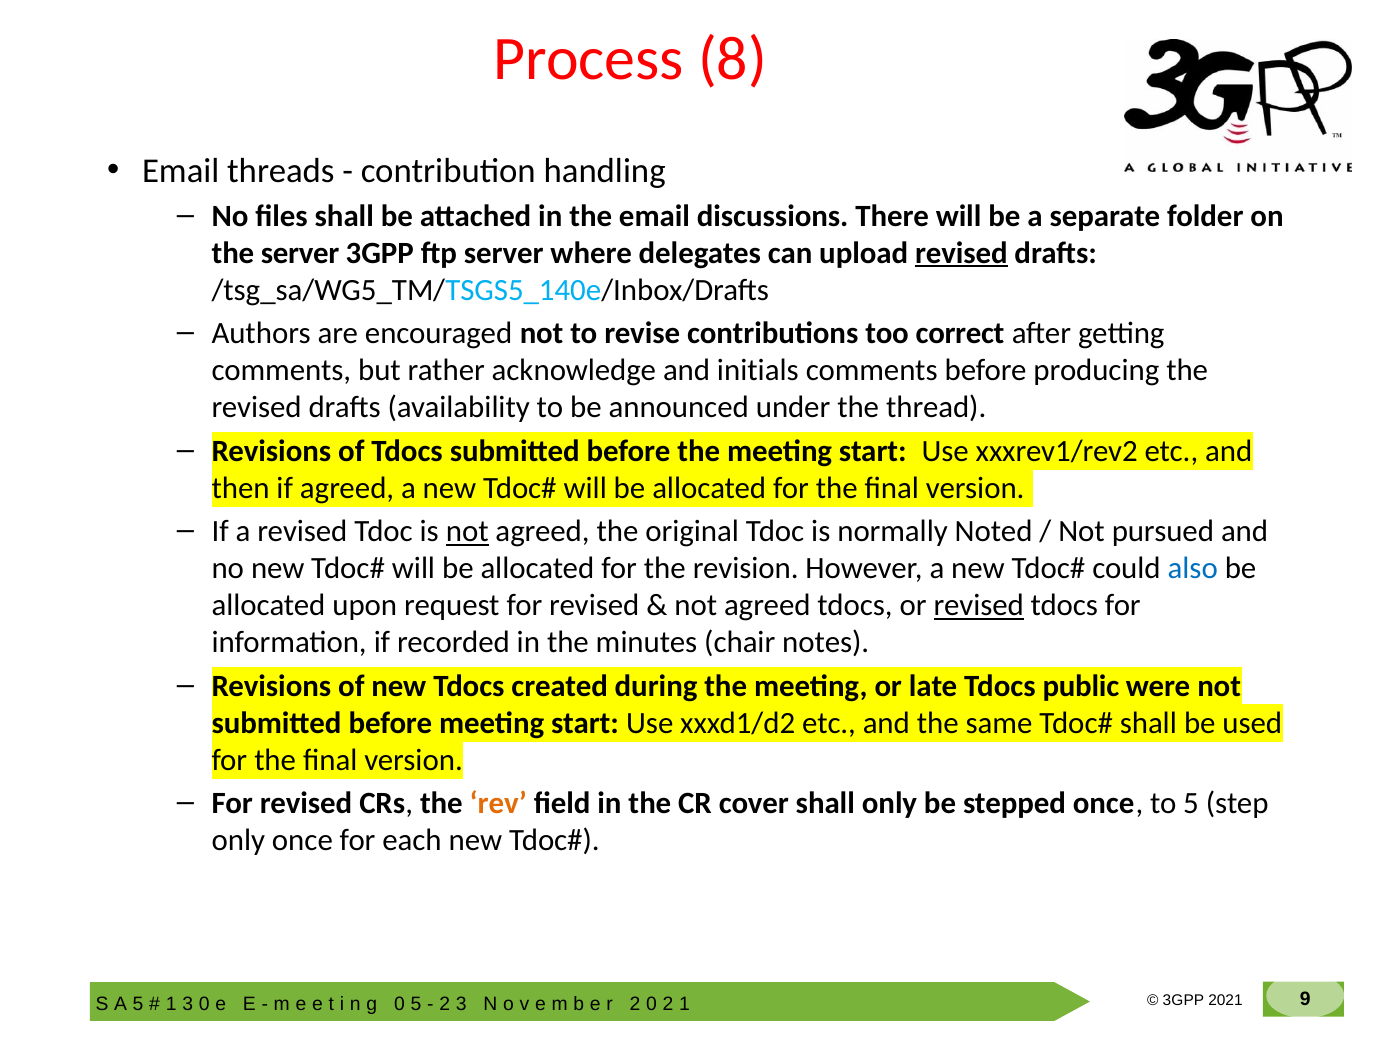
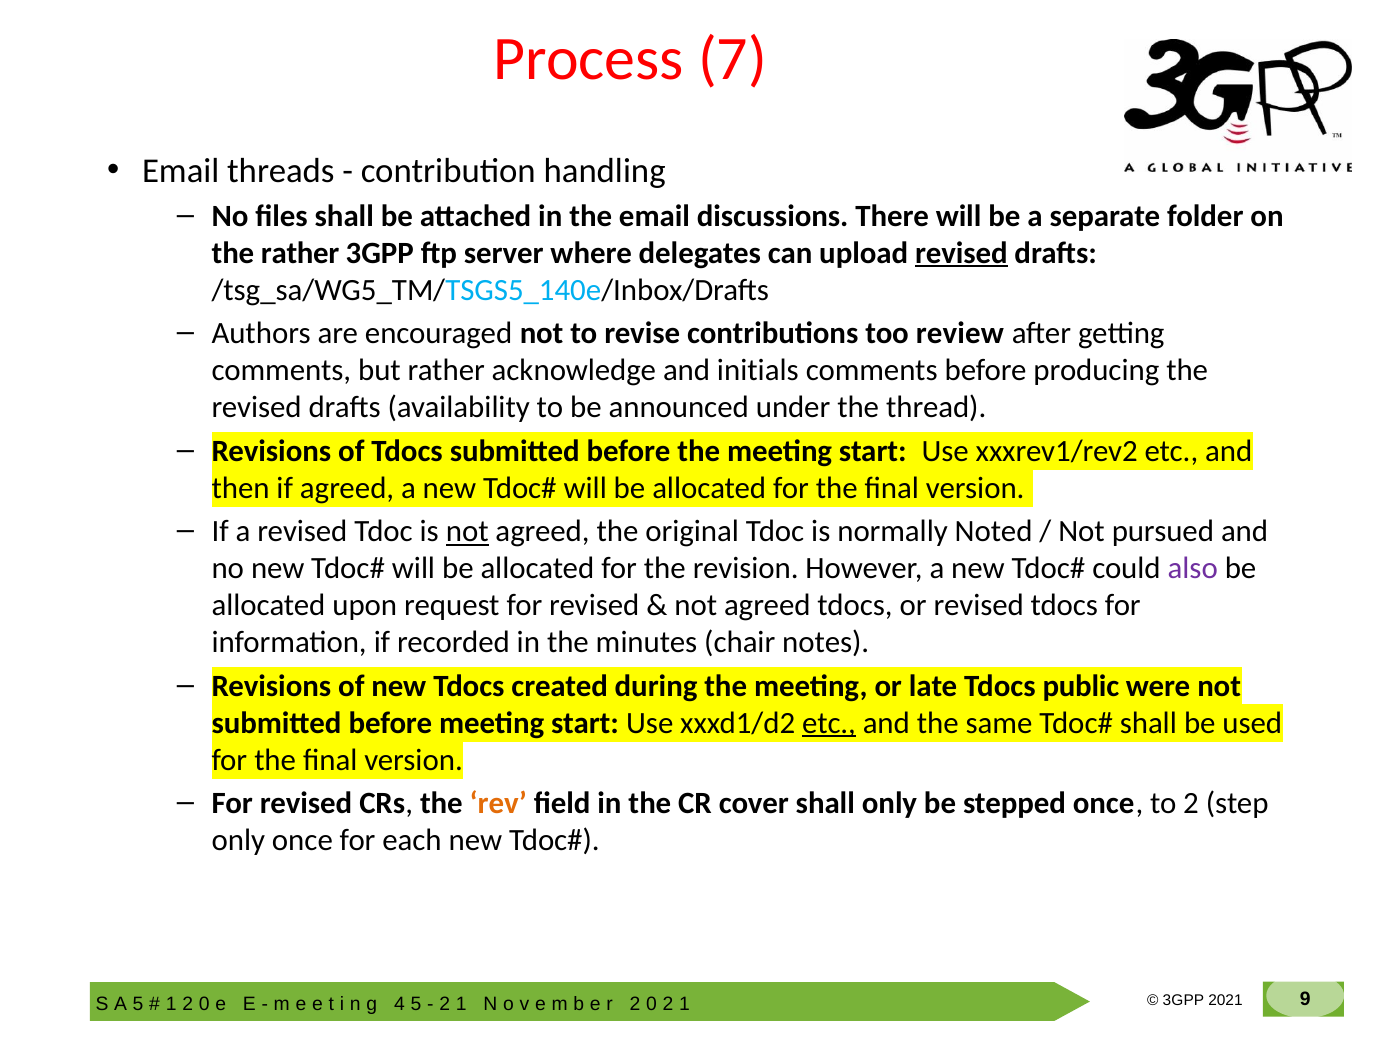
8: 8 -> 7
the server: server -> rather
correct: correct -> review
also colour: blue -> purple
revised at (979, 606) underline: present -> none
etc at (829, 723) underline: none -> present
to 5: 5 -> 2
1 3: 3 -> 2
0 at (399, 1004): 0 -> 4
3 at (461, 1004): 3 -> 1
